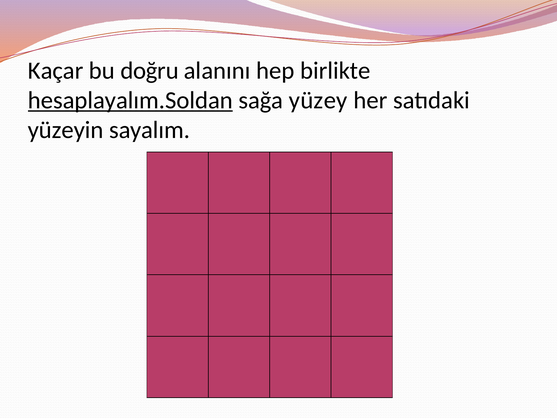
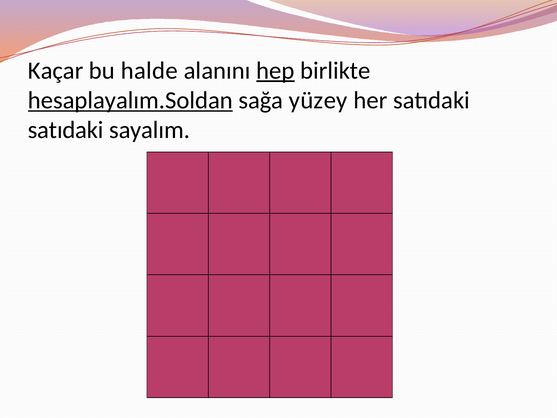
doğru: doğru -> halde
hep underline: none -> present
yüzeyin at (66, 130): yüzeyin -> satıdaki
